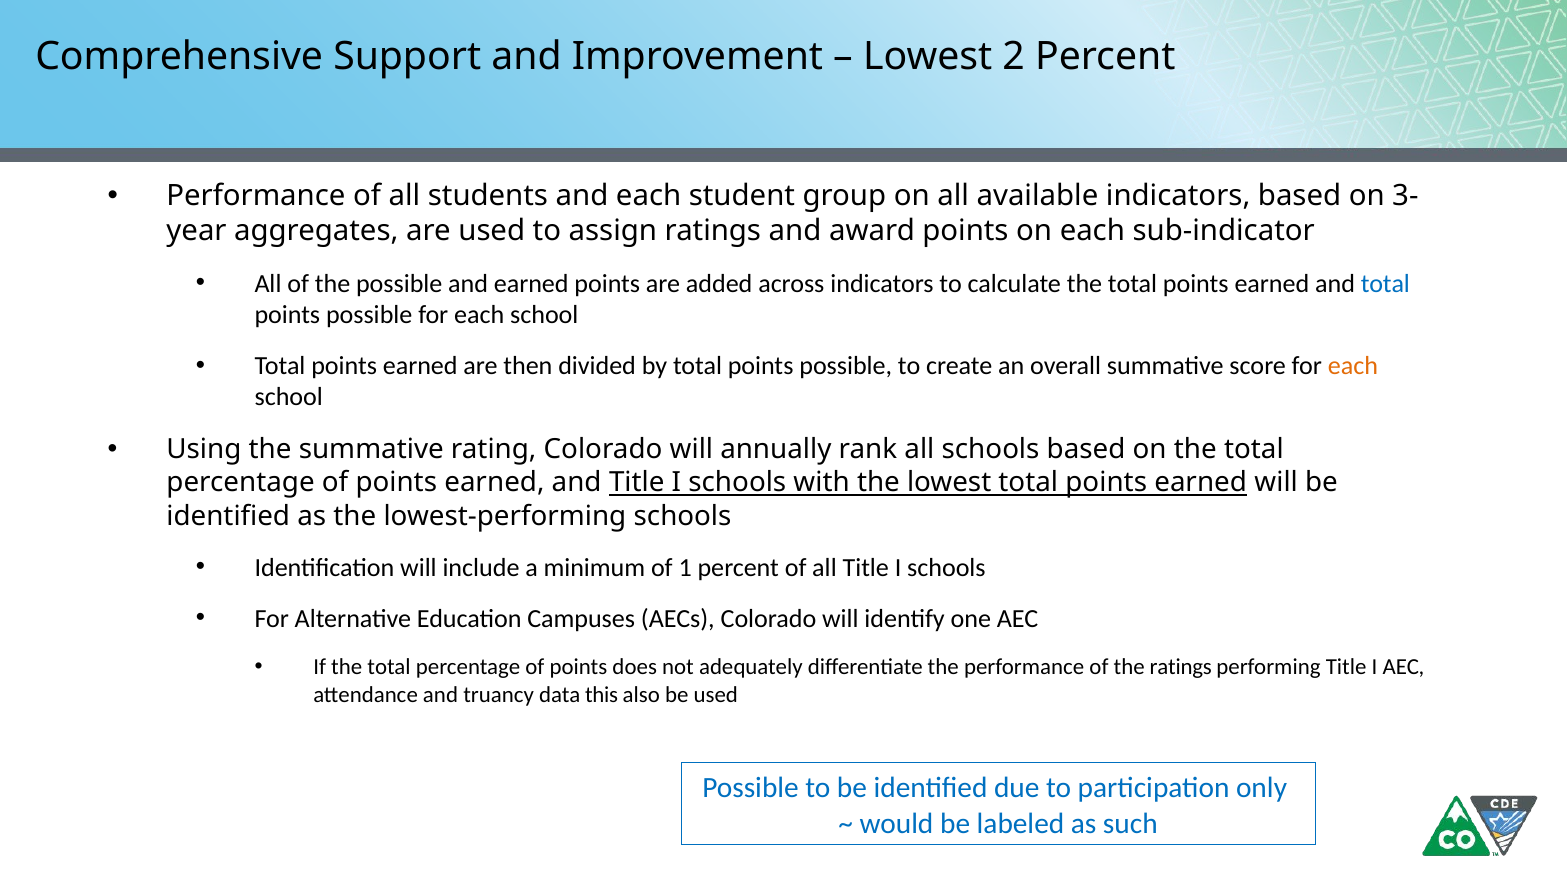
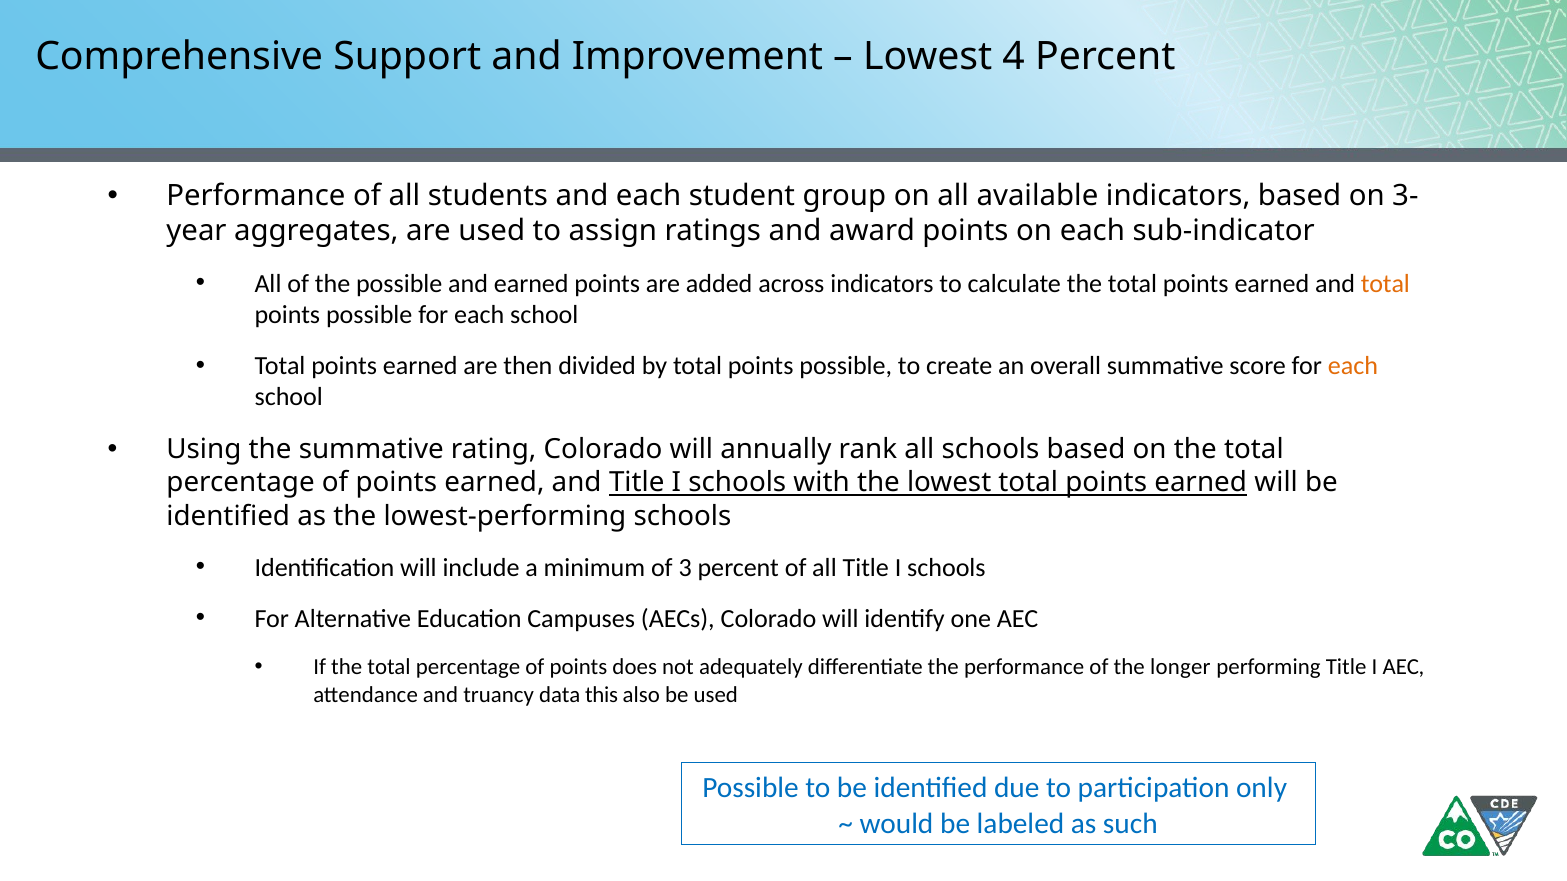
2: 2 -> 4
total at (1385, 284) colour: blue -> orange
1: 1 -> 3
the ratings: ratings -> longer
